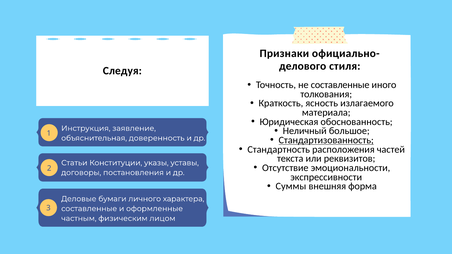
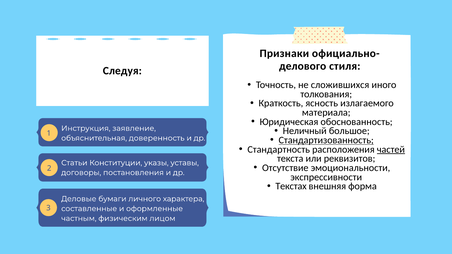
не составленные: составленные -> сложившихся
частей underline: none -> present
Суммы: Суммы -> Текстах
